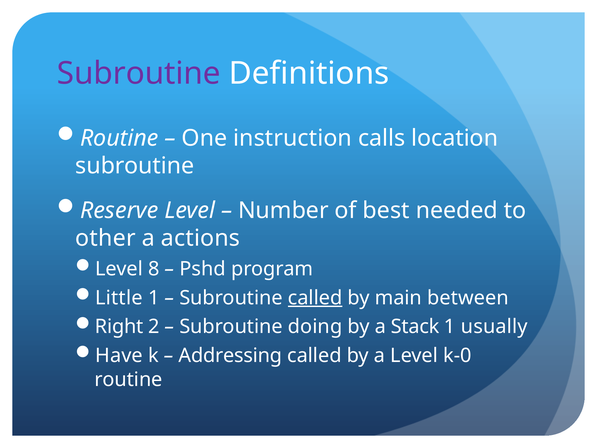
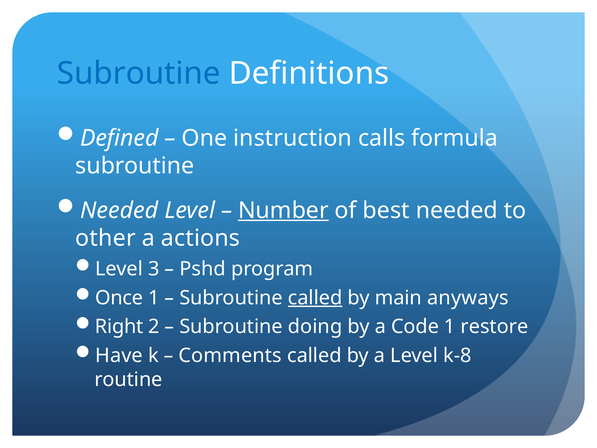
Subroutine at (139, 73) colour: purple -> blue
Routine at (119, 138): Routine -> Defined
location: location -> formula
Reserve at (119, 210): Reserve -> Needed
Number underline: none -> present
8: 8 -> 3
Little: Little -> Once
between: between -> anyways
Stack: Stack -> Code
usually: usually -> restore
Addressing: Addressing -> Comments
k-0: k-0 -> k-8
